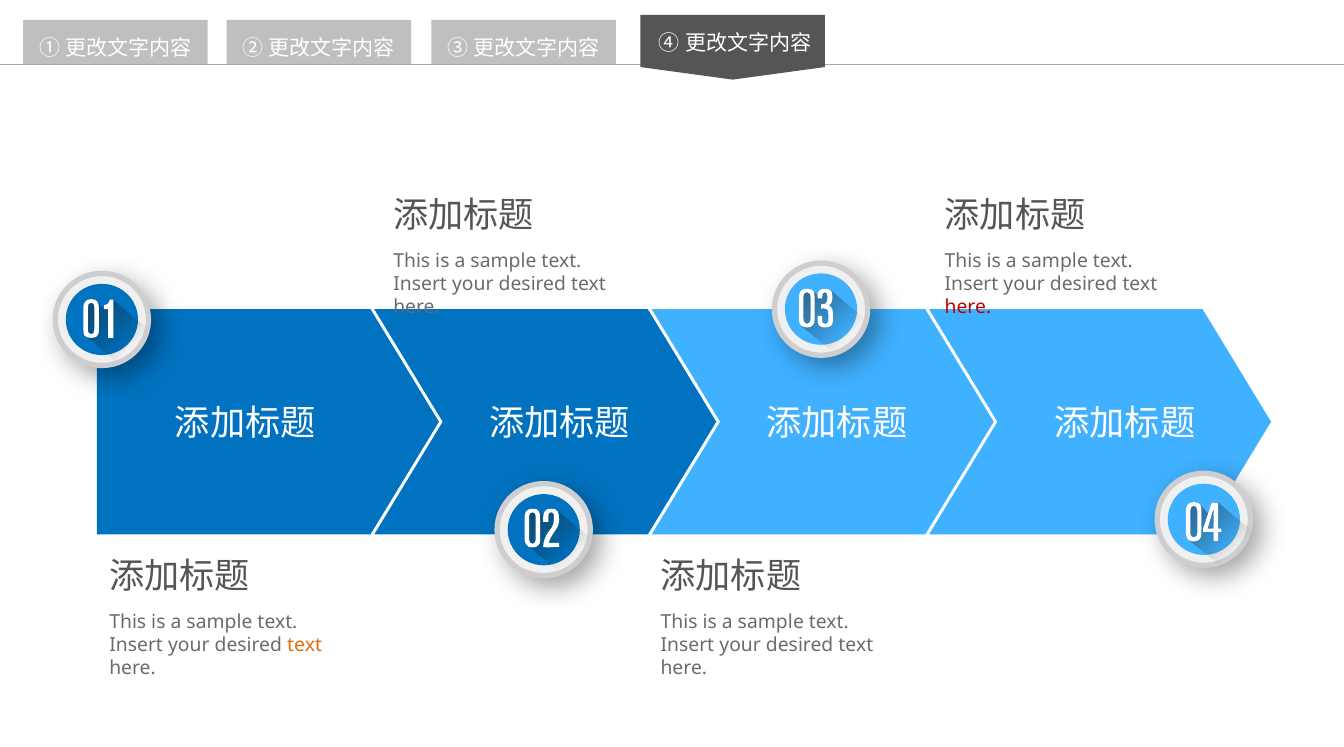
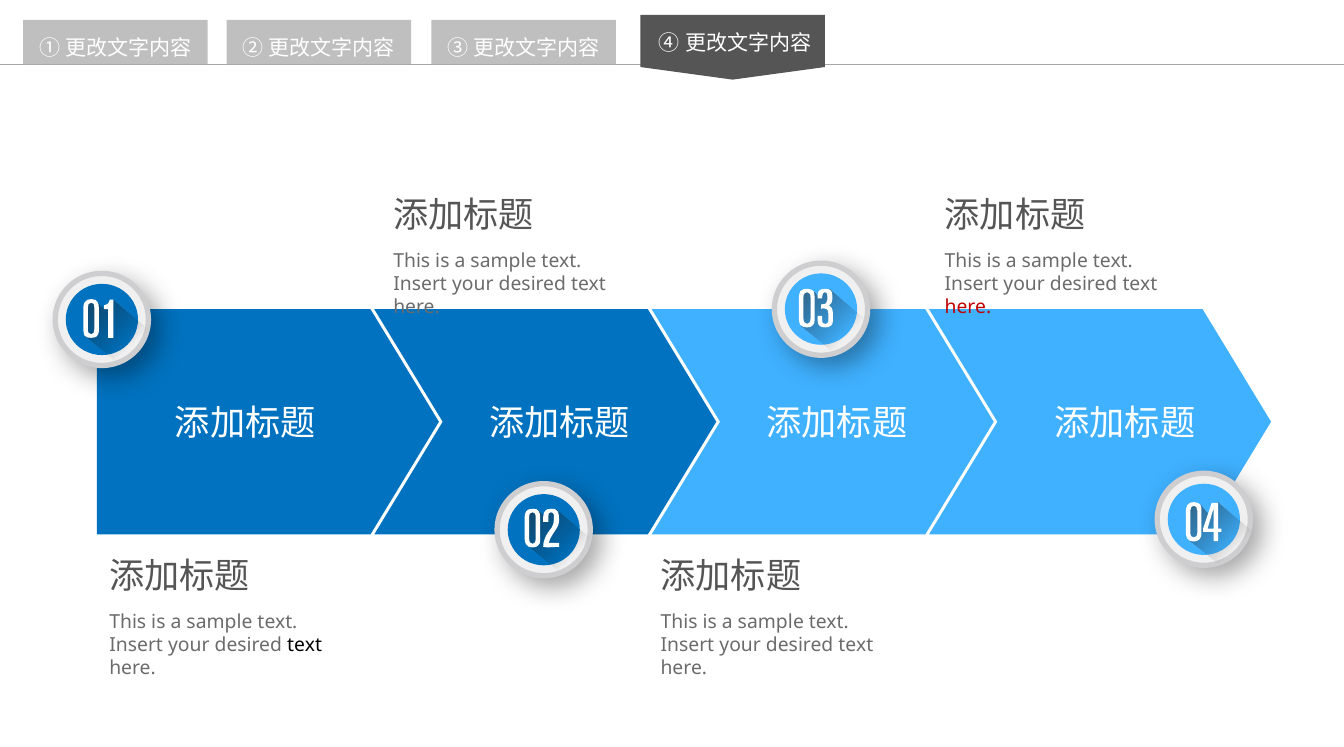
text at (305, 645) colour: orange -> black
